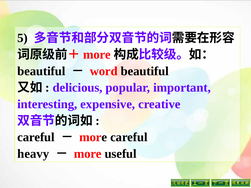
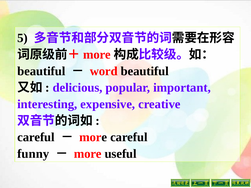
heavy: heavy -> funny
